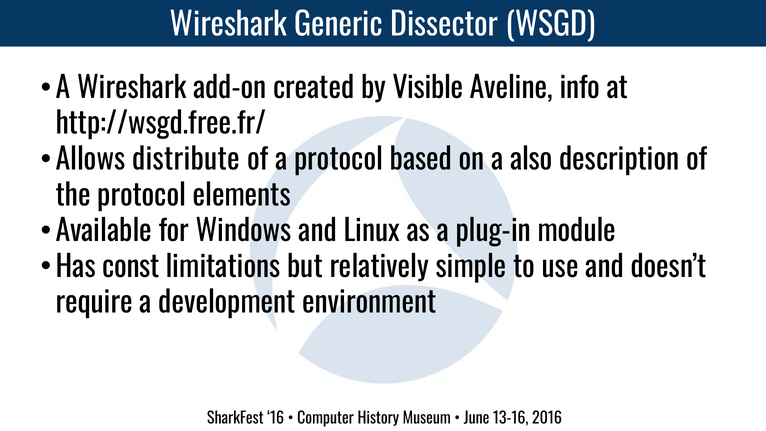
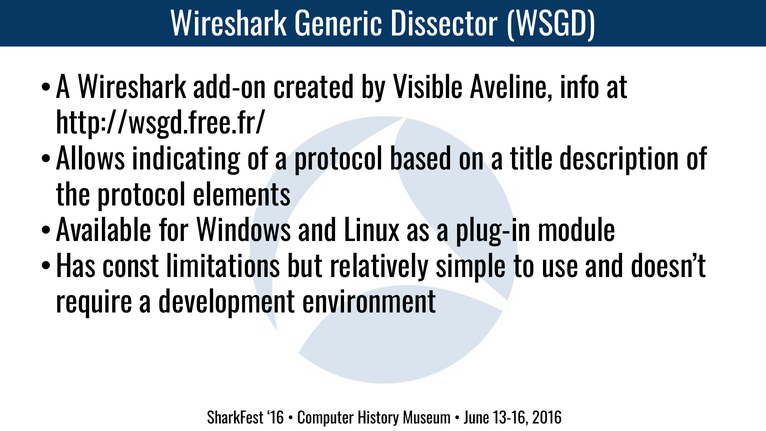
distribute: distribute -> indicating
also: also -> title
